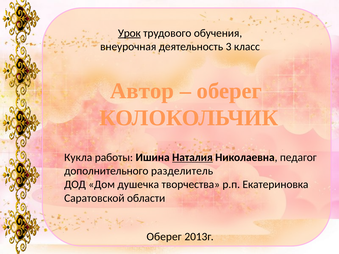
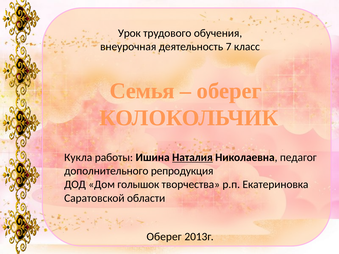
Урок underline: present -> none
3: 3 -> 7
Автор: Автор -> Семья
разделитель: разделитель -> репродукция
душечка: душечка -> голышок
